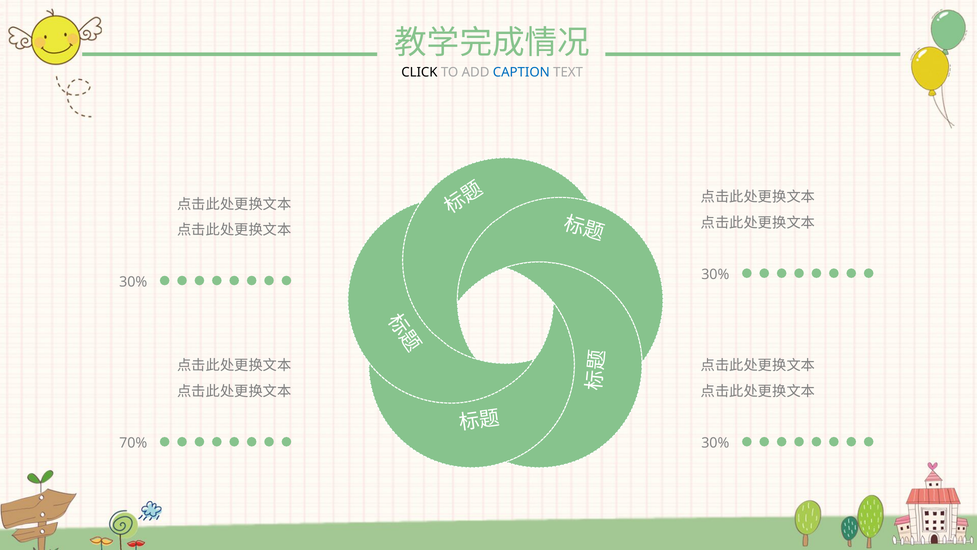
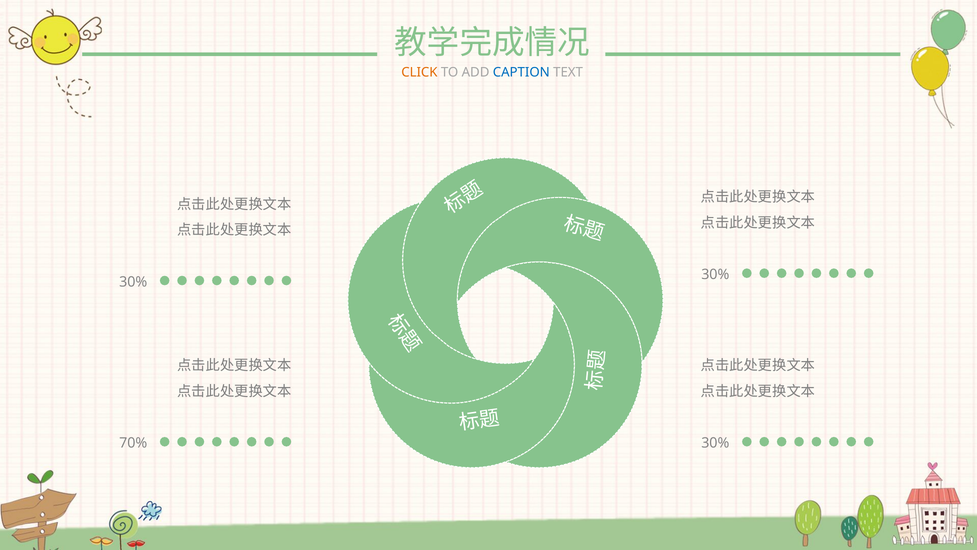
CLICK colour: black -> orange
